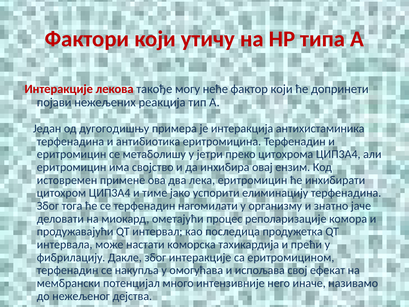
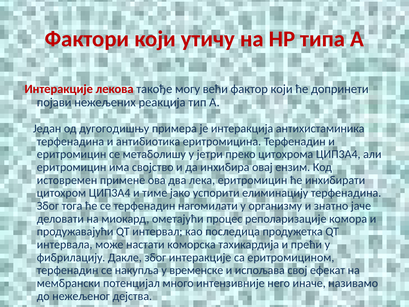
неће: неће -> већи
омогућава: омогућава -> временске
